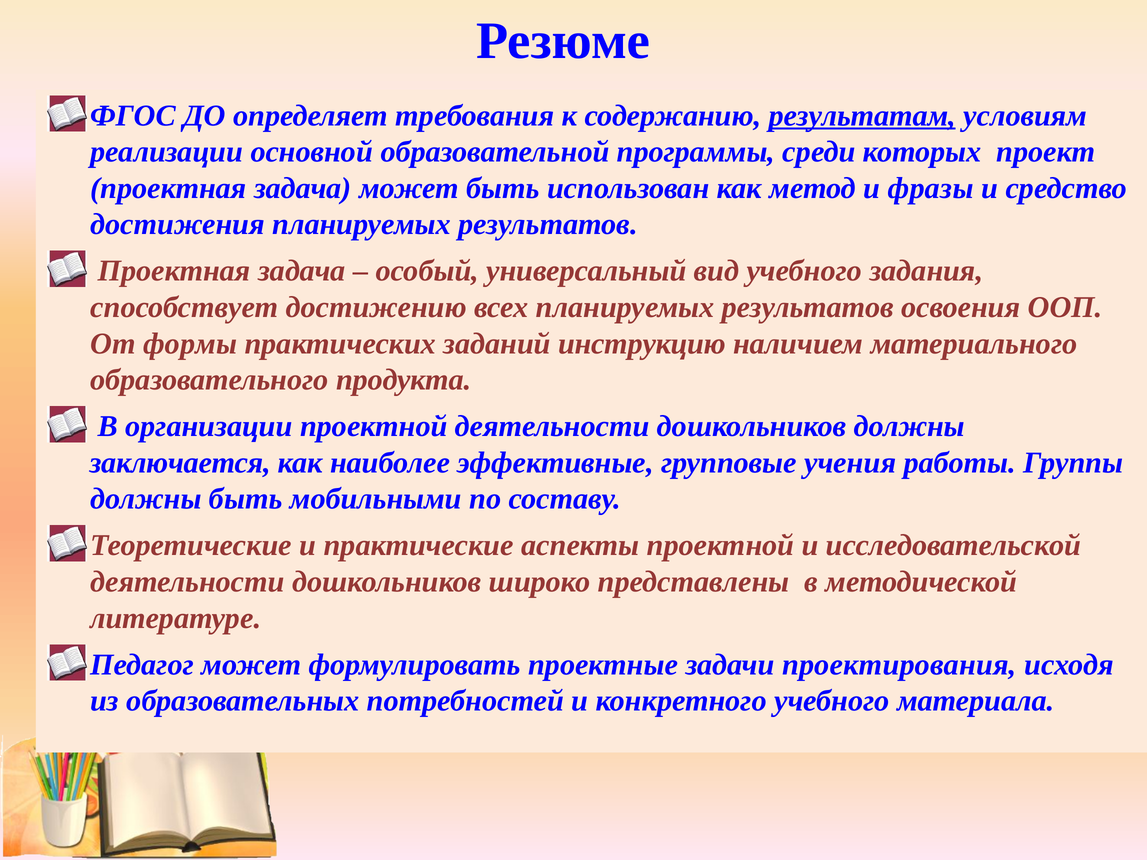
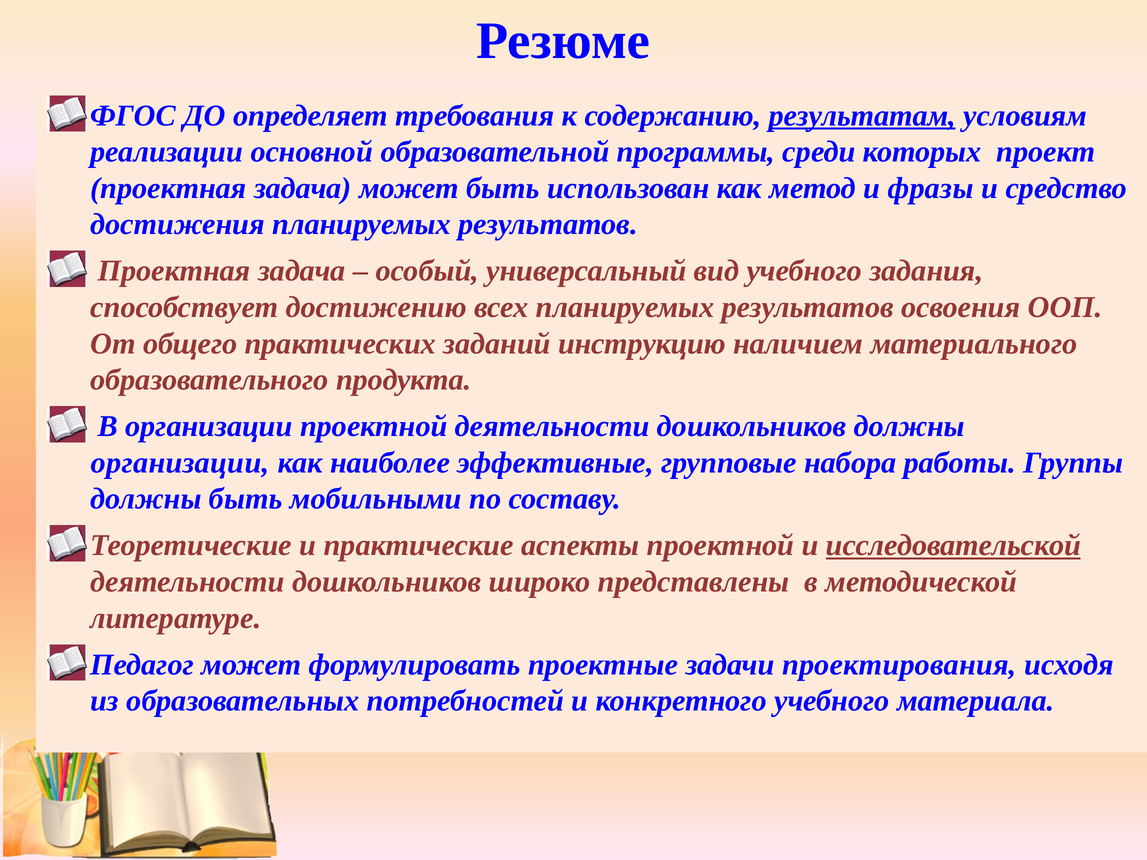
формы: формы -> общего
заключается at (180, 463): заключается -> организации
учения: учения -> набора
исследовательской underline: none -> present
